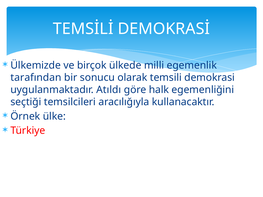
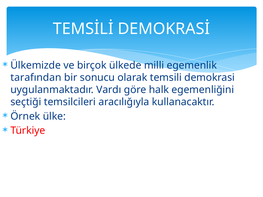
Atıldı: Atıldı -> Vardı
